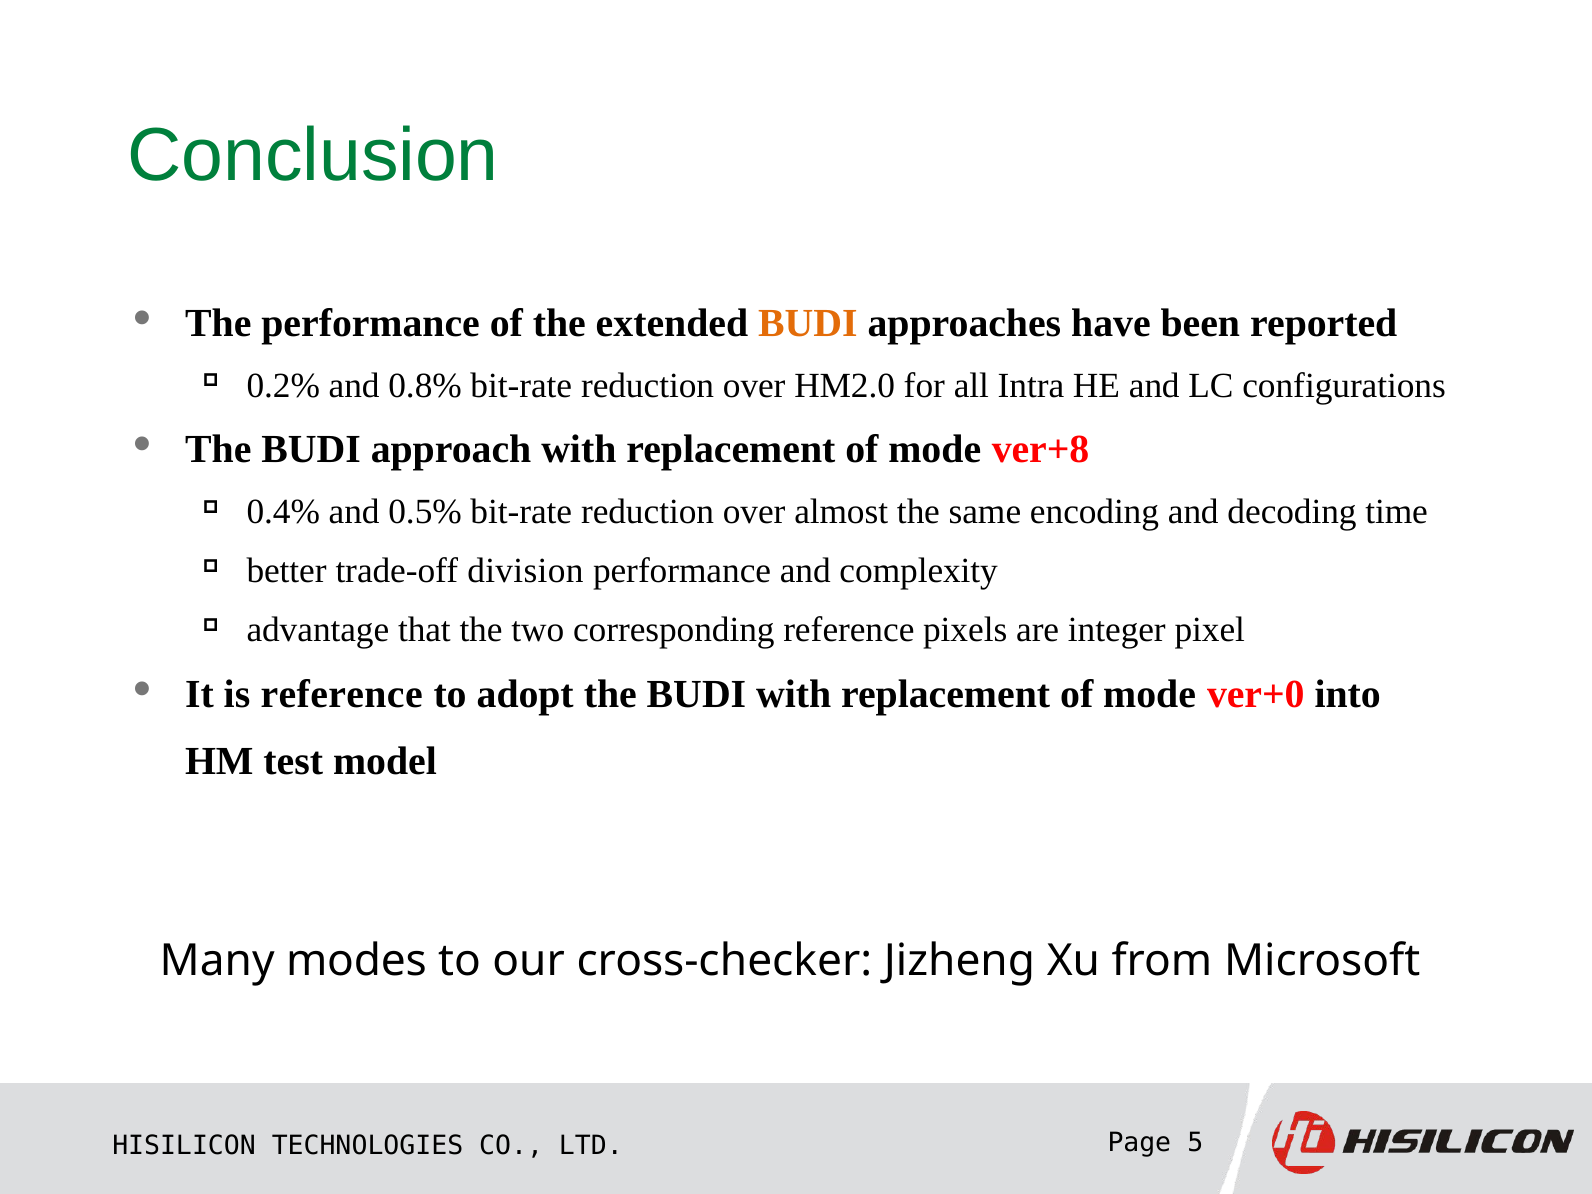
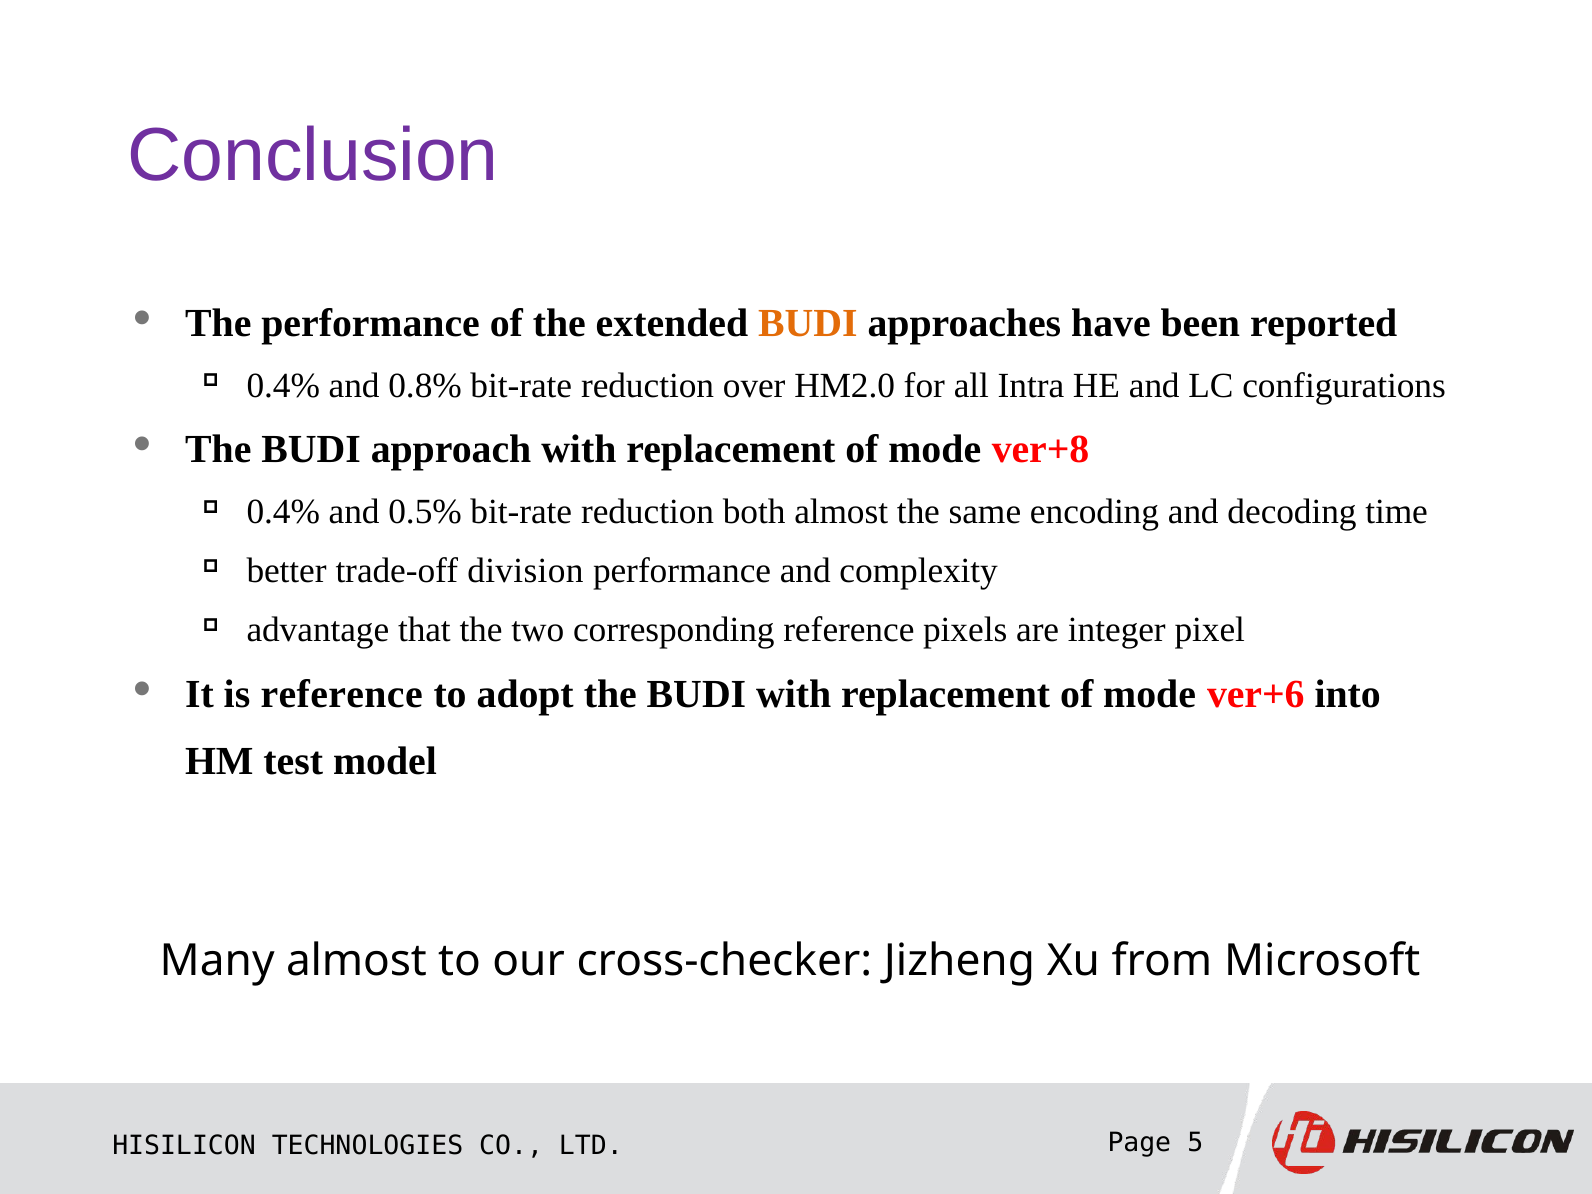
Conclusion colour: green -> purple
0.2% at (283, 385): 0.2% -> 0.4%
0.5% bit-rate reduction over: over -> both
ver+0: ver+0 -> ver+6
Many modes: modes -> almost
